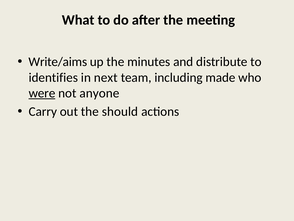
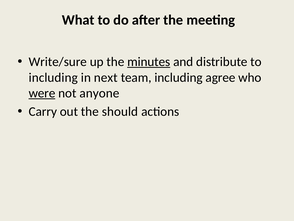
Write/aims: Write/aims -> Write/sure
minutes underline: none -> present
identifies at (53, 77): identifies -> including
made: made -> agree
